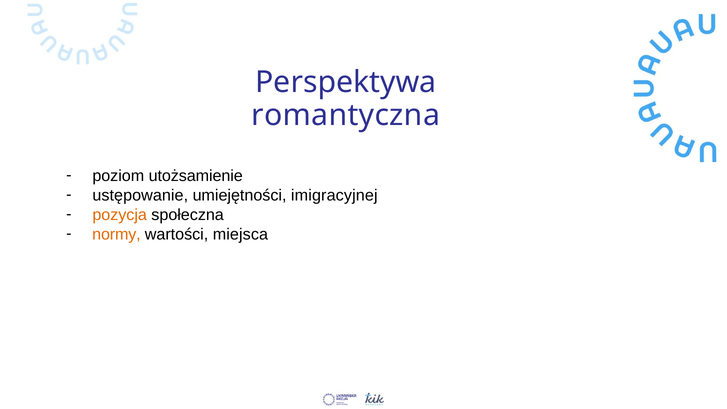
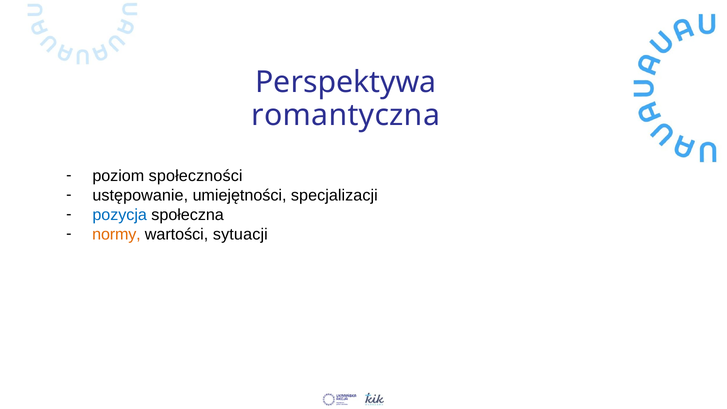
utożsamienie: utożsamienie -> społeczności
imigracyjnej: imigracyjnej -> specjalizacji
pozycja colour: orange -> blue
miejsca: miejsca -> sytuacji
